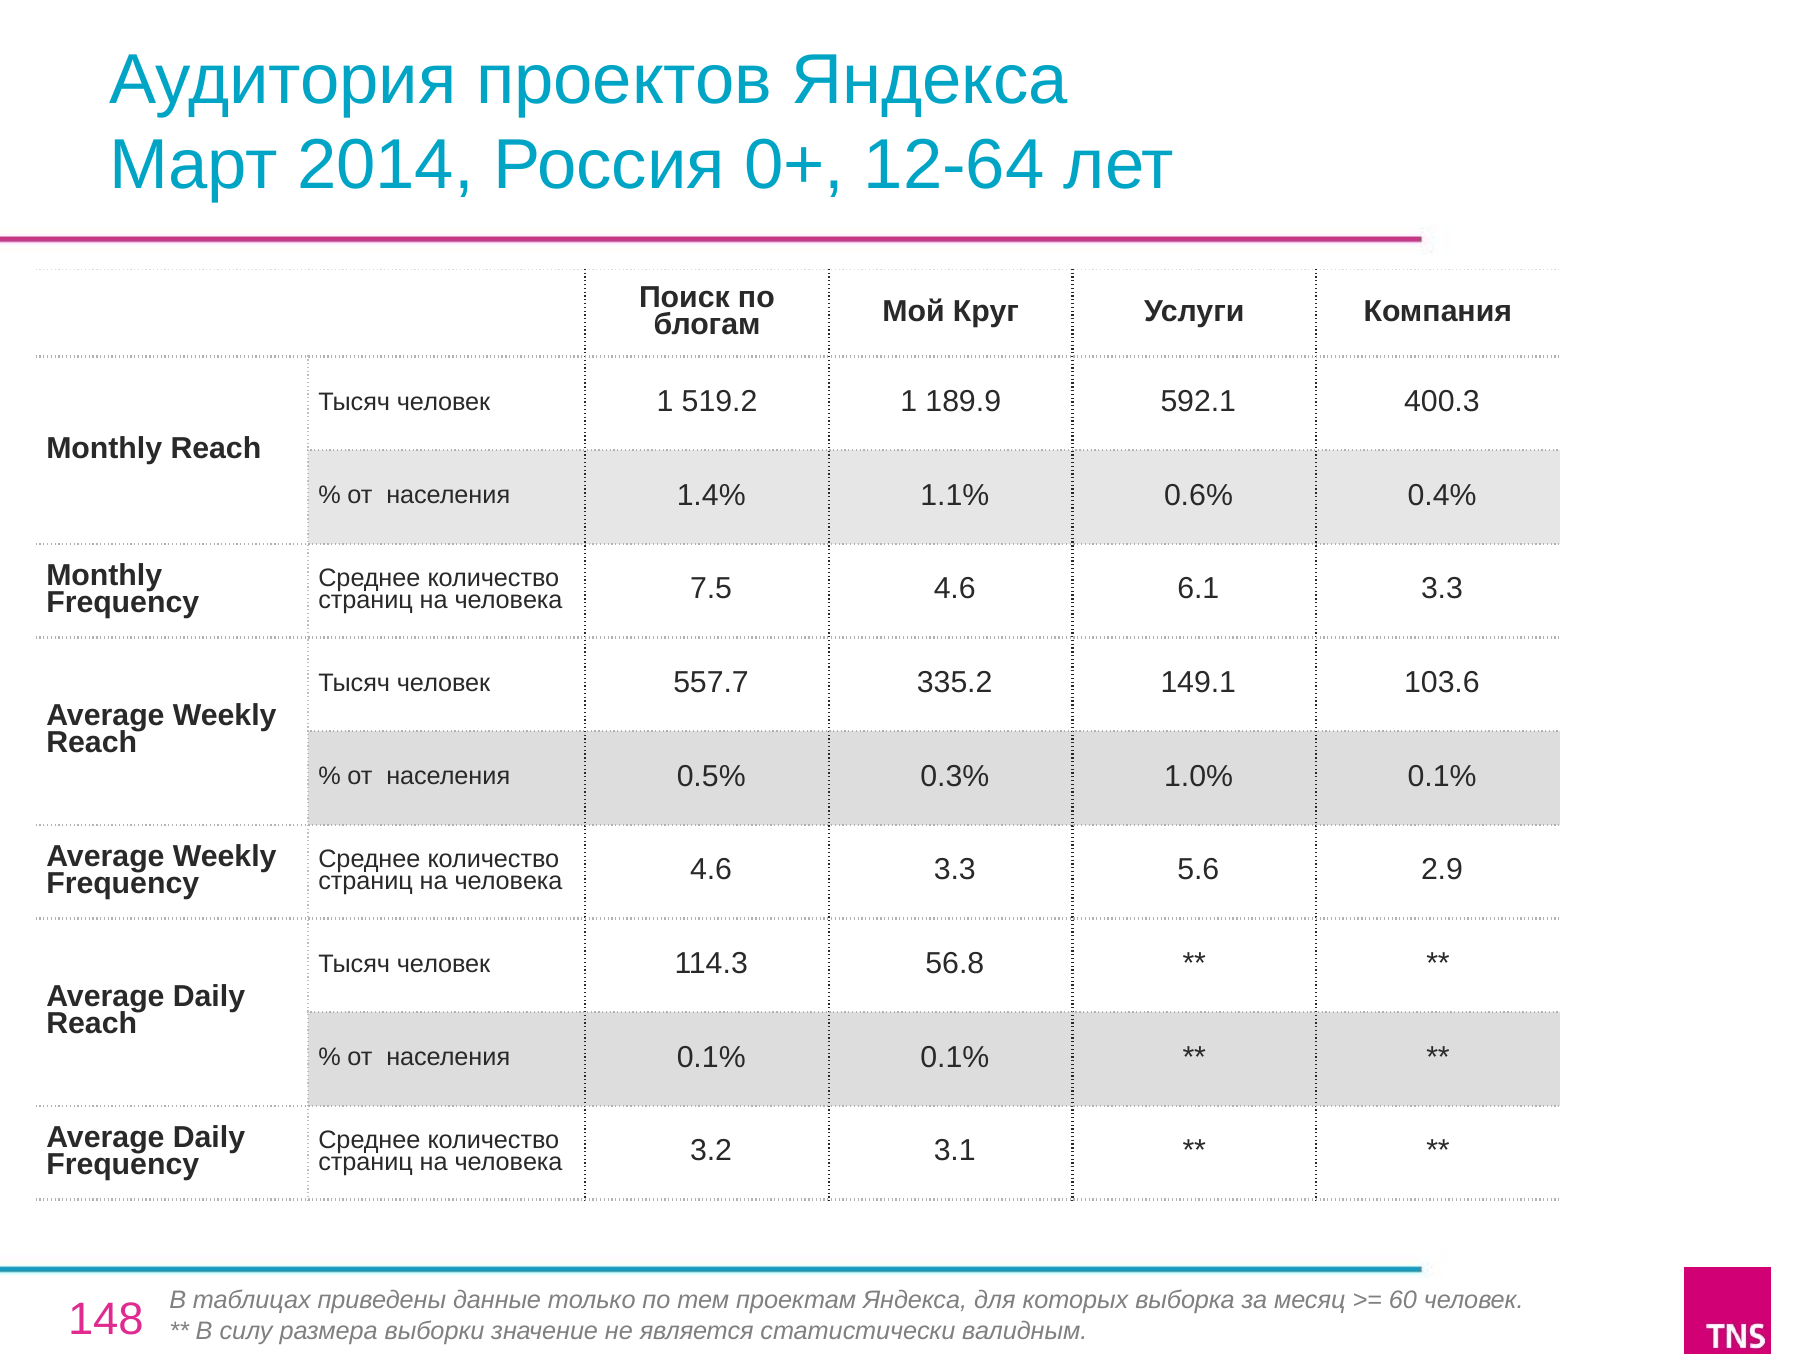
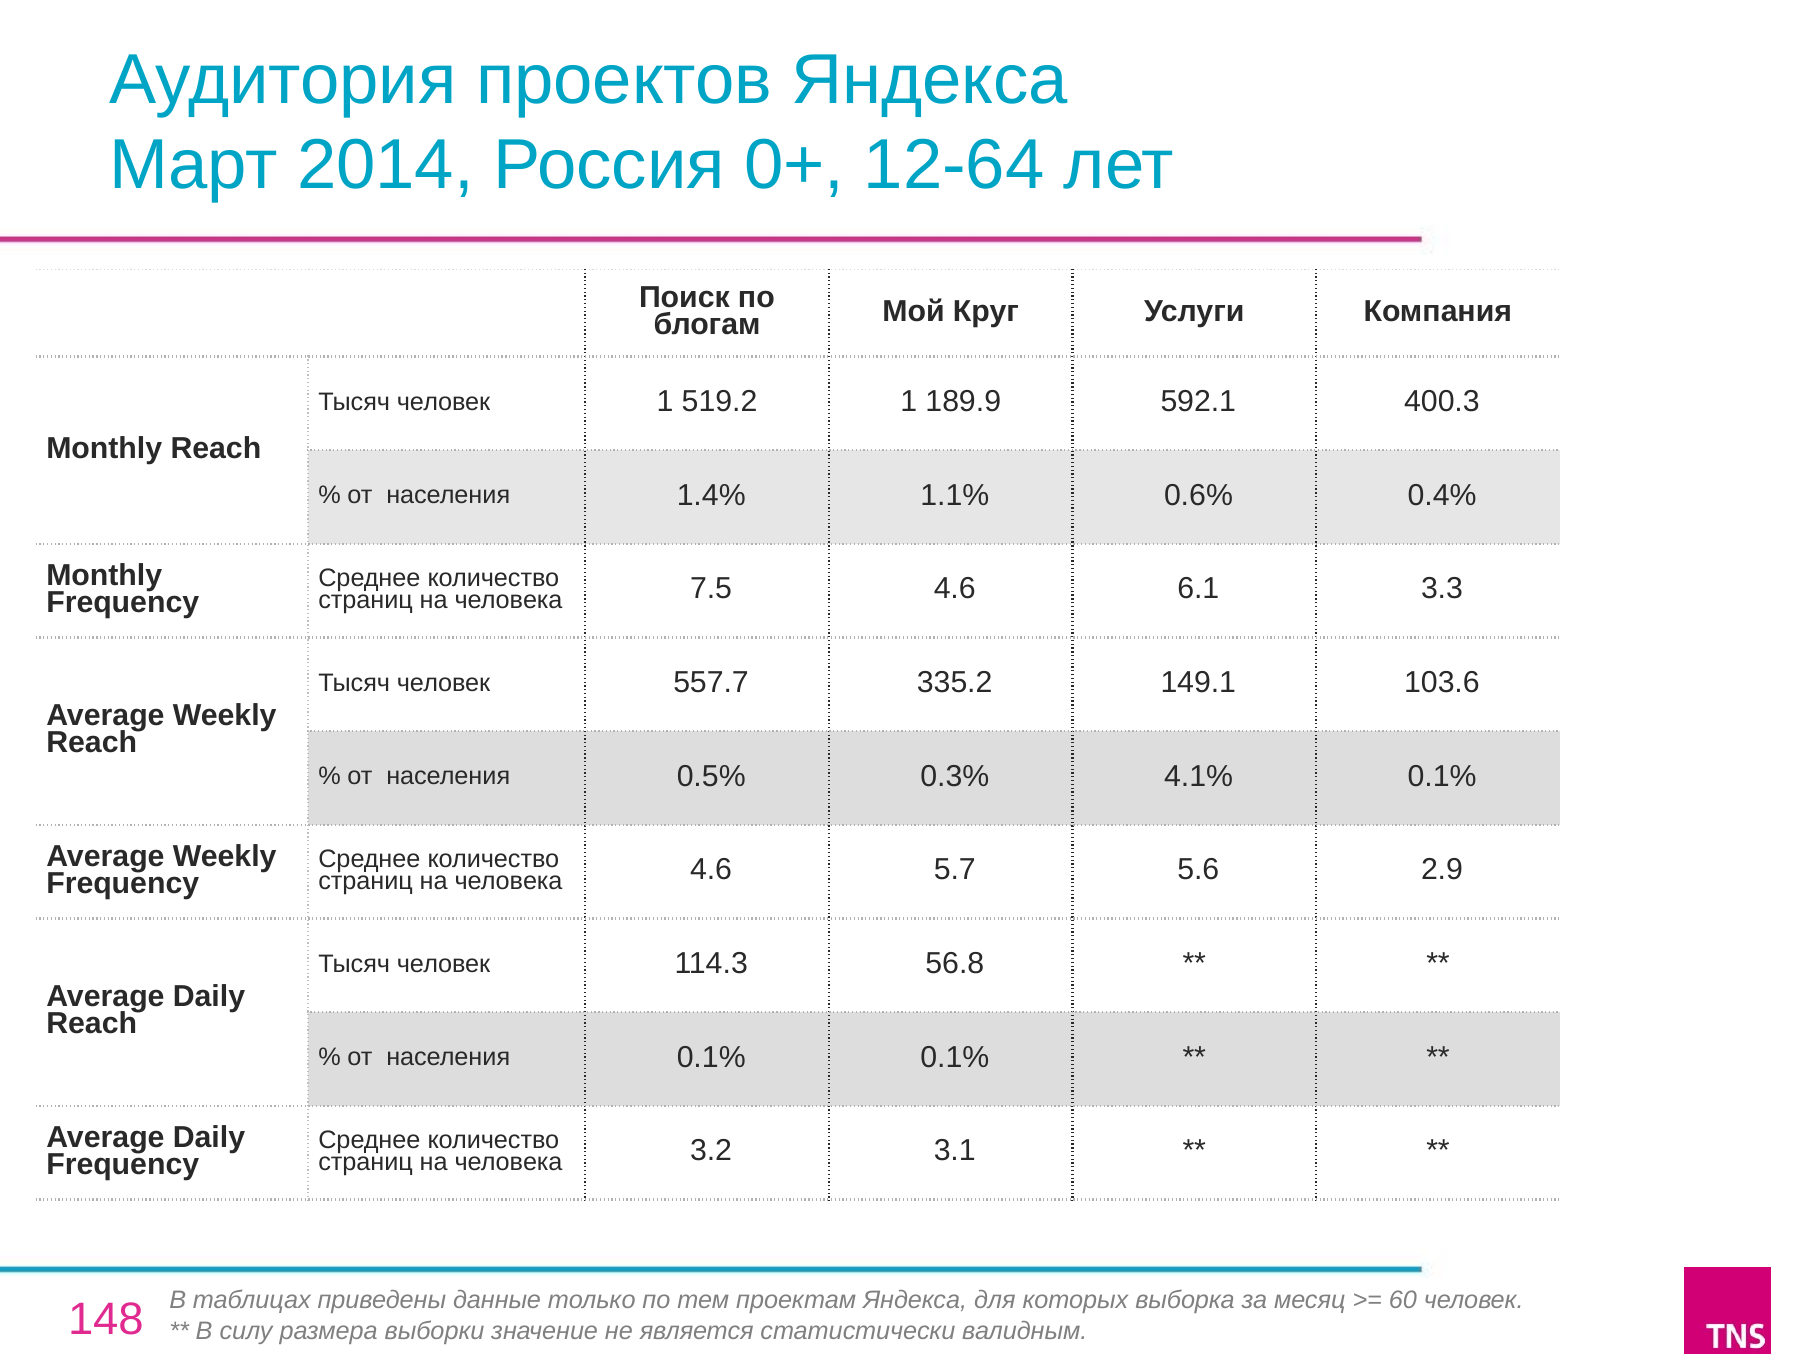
1.0%: 1.0% -> 4.1%
4.6 3.3: 3.3 -> 5.7
